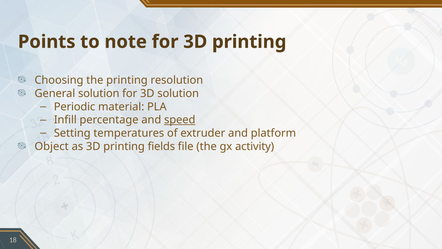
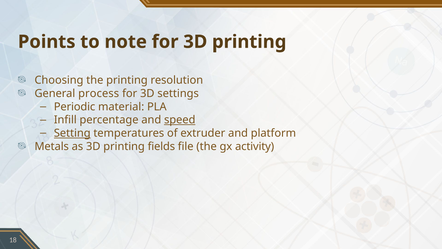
General solution: solution -> process
3D solution: solution -> settings
Setting underline: none -> present
Object: Object -> Metals
